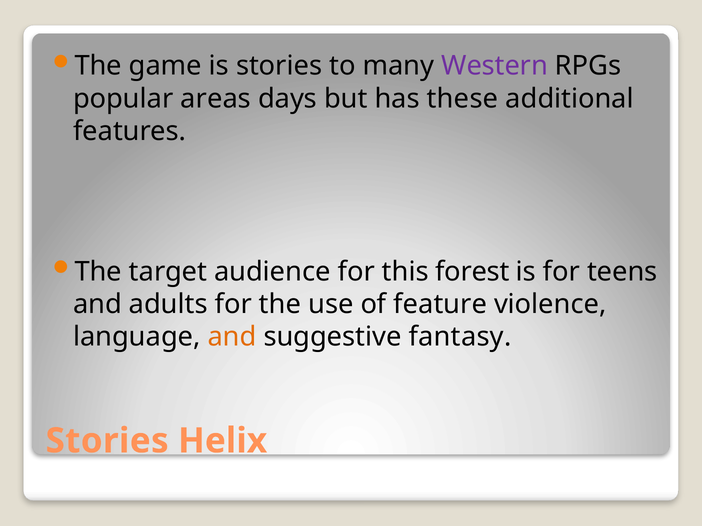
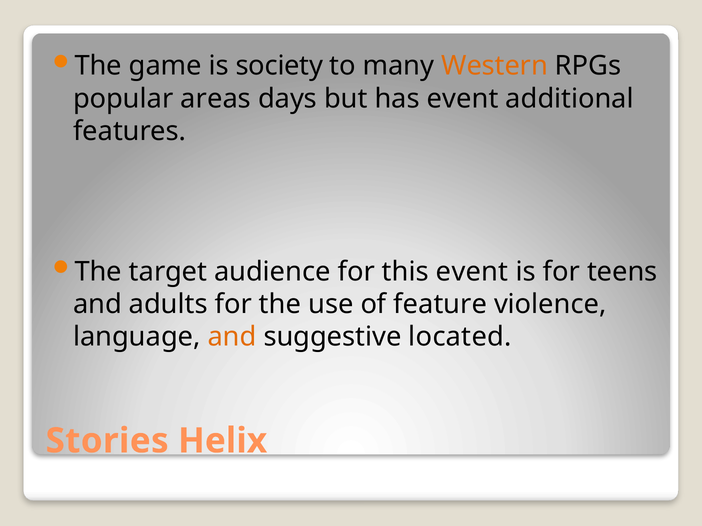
is stories: stories -> society
Western colour: purple -> orange
has these: these -> event
this forest: forest -> event
fantasy: fantasy -> located
